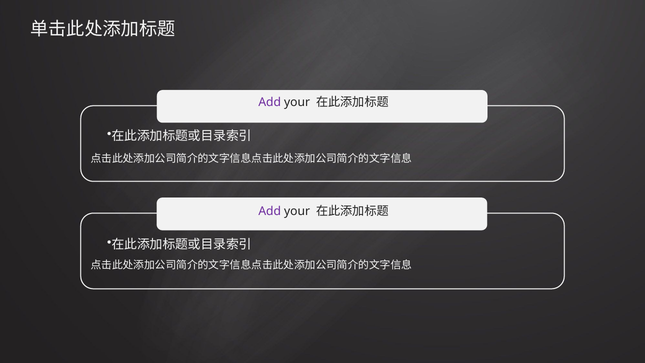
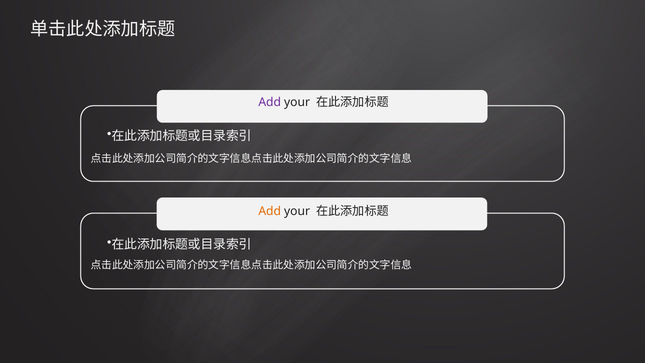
Add at (270, 211) colour: purple -> orange
